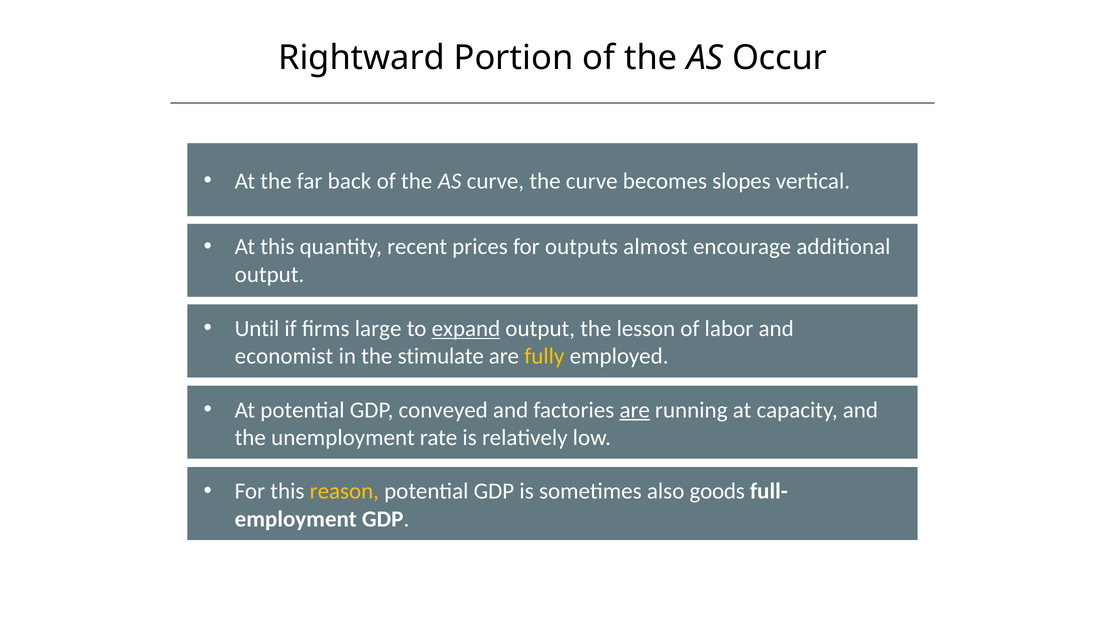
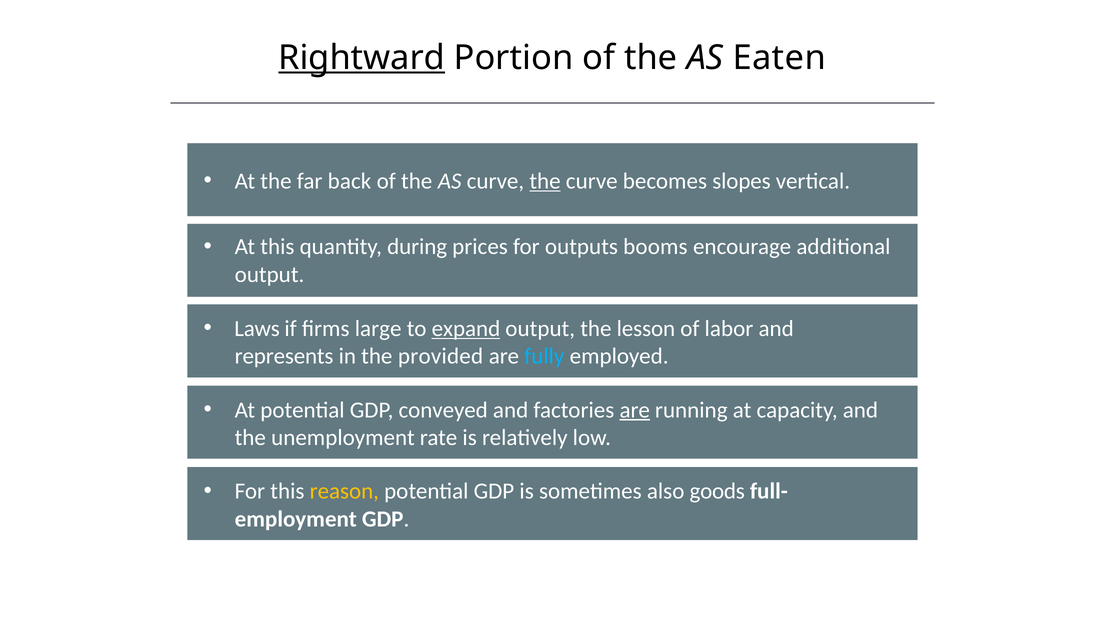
Rightward underline: none -> present
Occur: Occur -> Eaten
the at (545, 181) underline: none -> present
recent: recent -> during
almost: almost -> booms
Until: Until -> Laws
economist: economist -> represents
stimulate: stimulate -> provided
fully colour: yellow -> light blue
